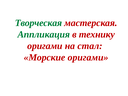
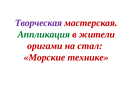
Творческая colour: green -> purple
технику: технику -> жители
Морские оригами: оригами -> технике
